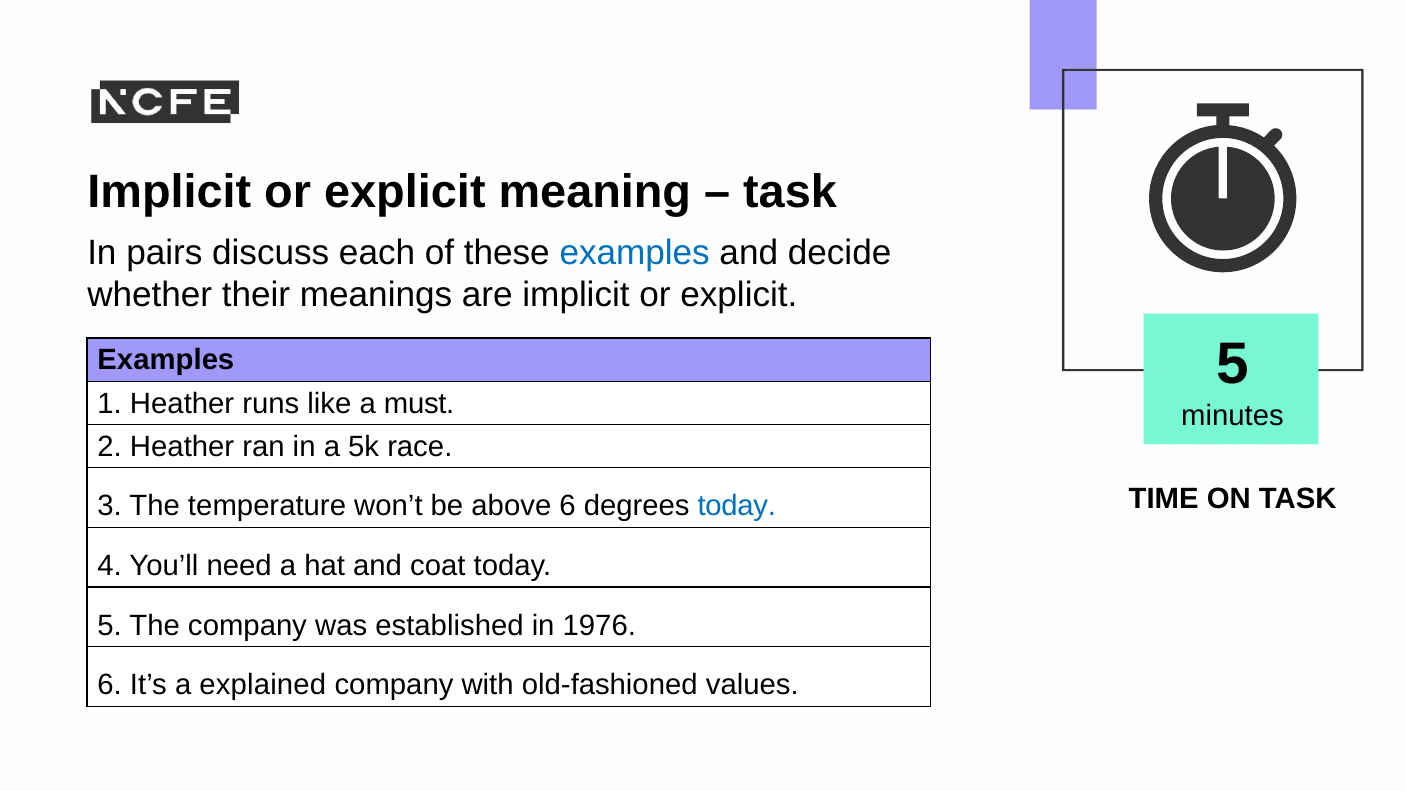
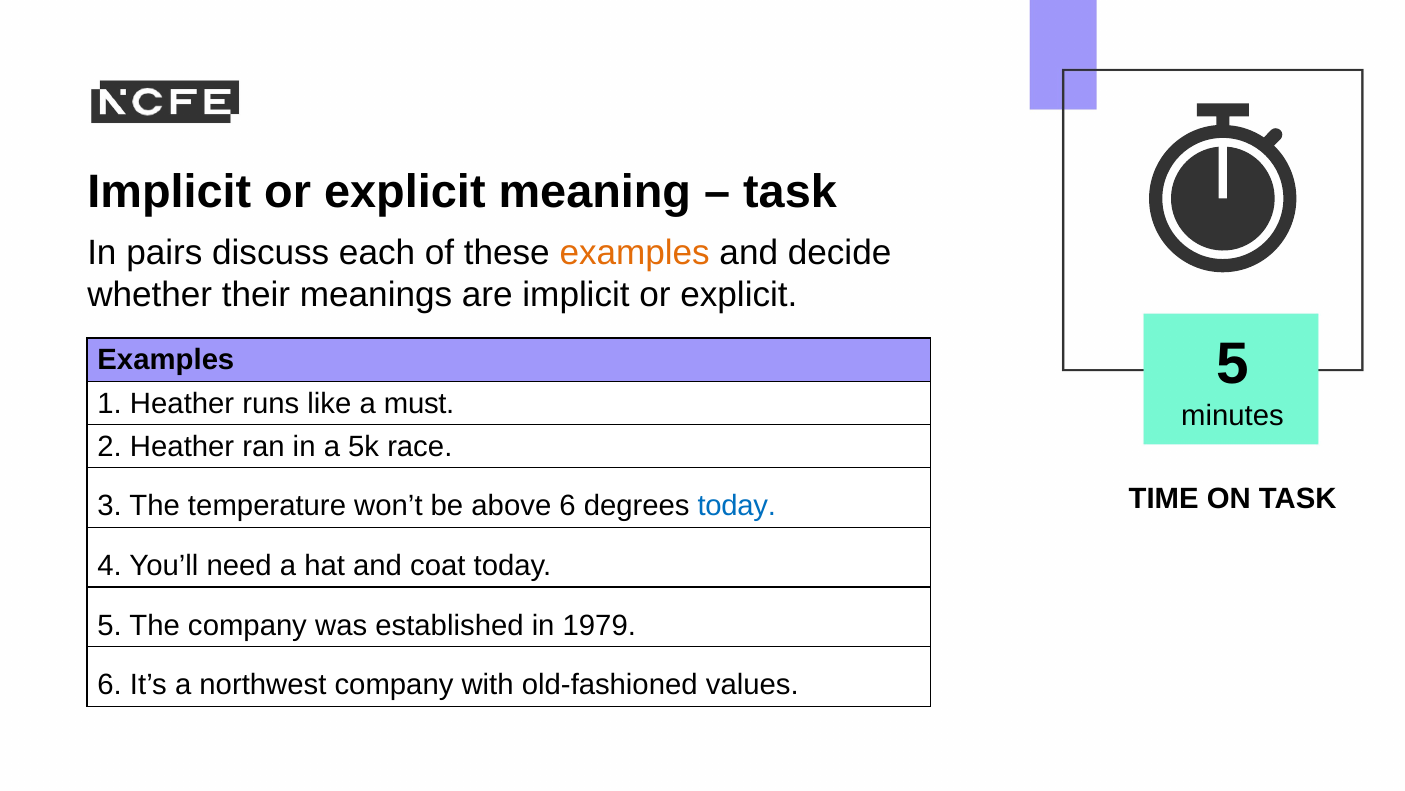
examples at (635, 253) colour: blue -> orange
1976: 1976 -> 1979
explained: explained -> northwest
